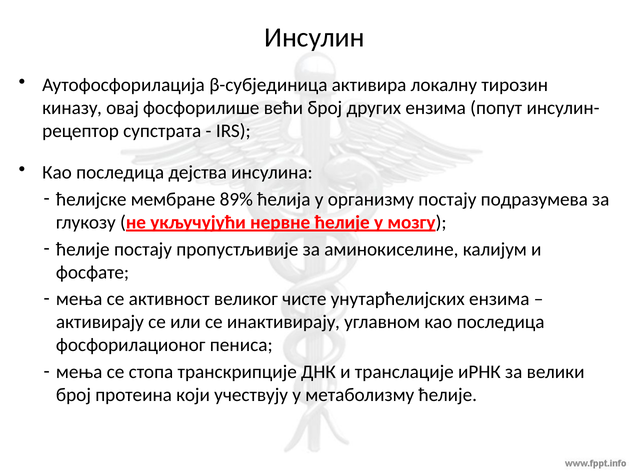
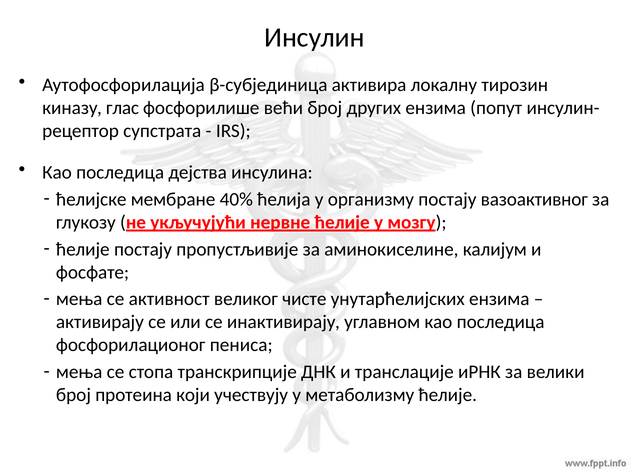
овај: овај -> глас
89%: 89% -> 40%
подразумева: подразумева -> вазоактивног
